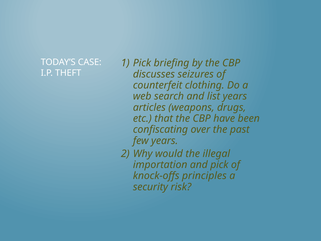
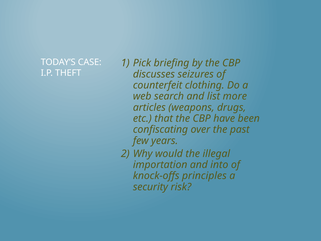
list years: years -> more
and pick: pick -> into
